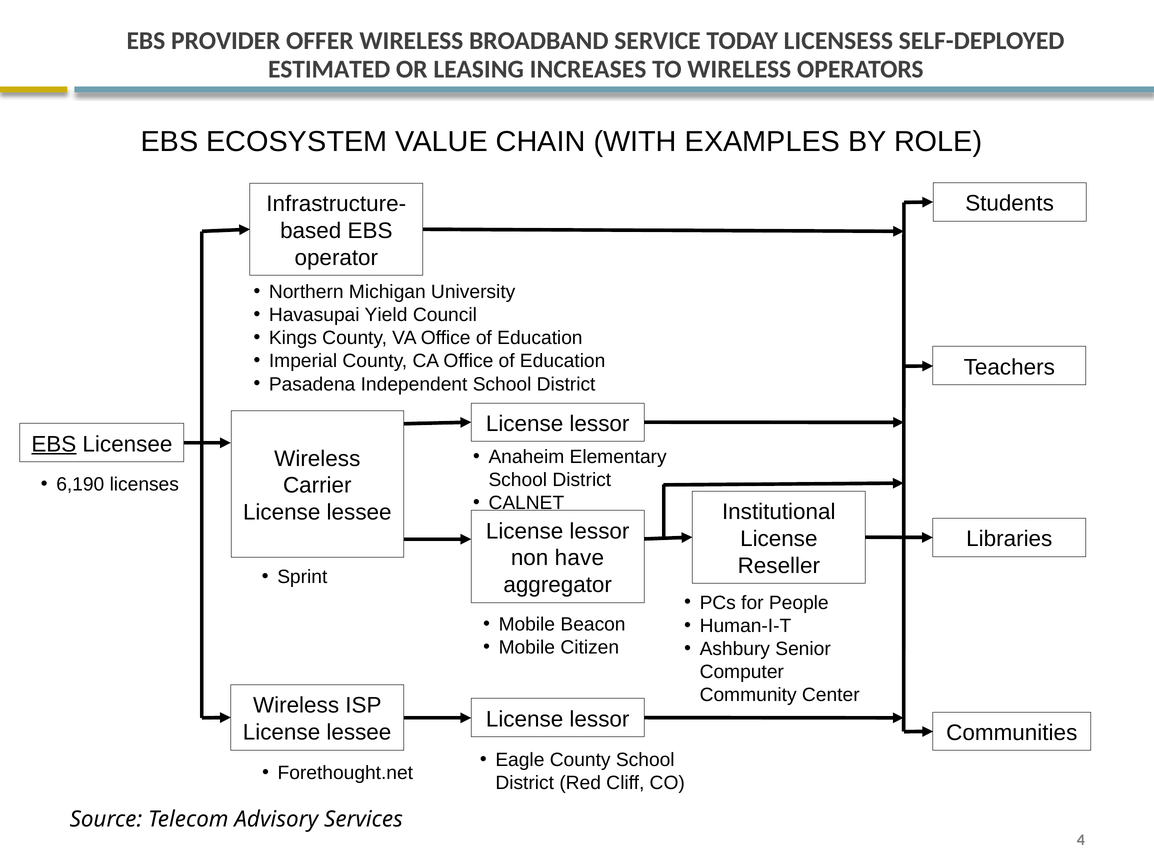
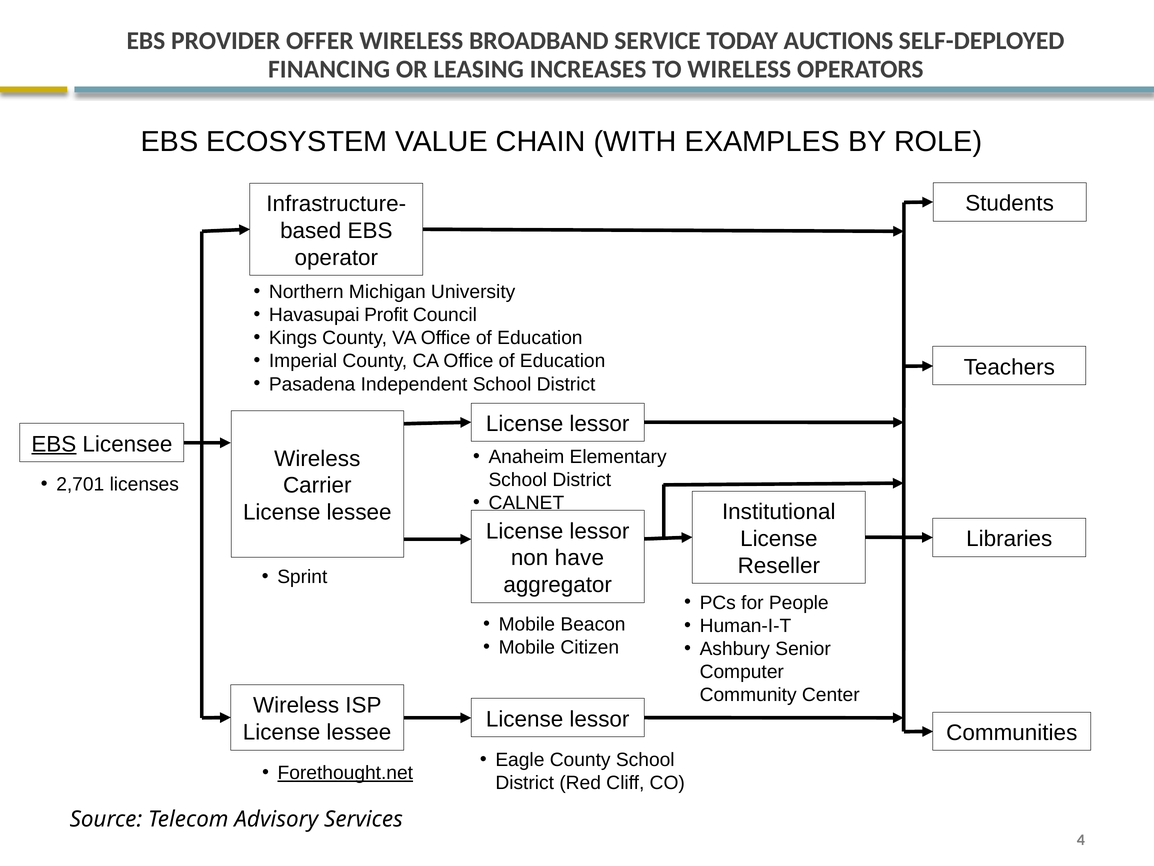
LICENSESS: LICENSESS -> AUCTIONS
ESTIMATED: ESTIMATED -> FINANCING
Yield: Yield -> Profit
6,190: 6,190 -> 2,701
Forethought.net underline: none -> present
